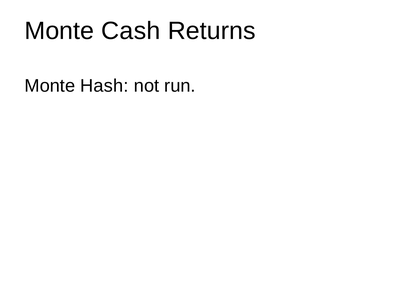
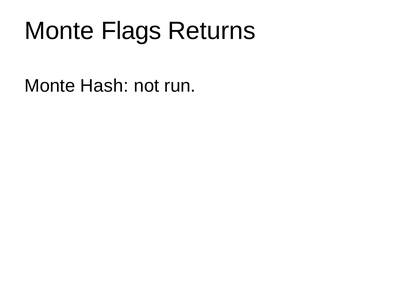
Cash: Cash -> Flags
